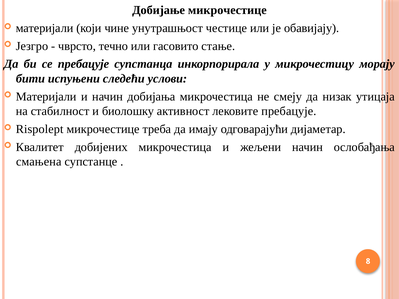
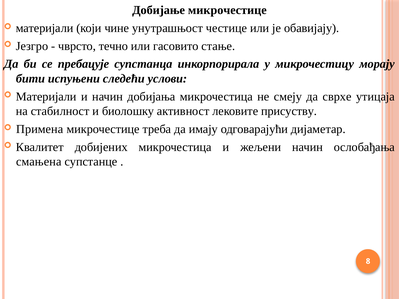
низак: низак -> сврхе
лековите пребацује: пребацује -> присуству
Rispolept: Rispolept -> Примена
